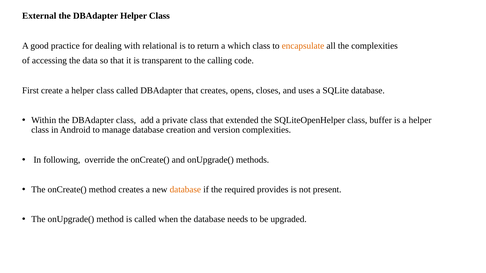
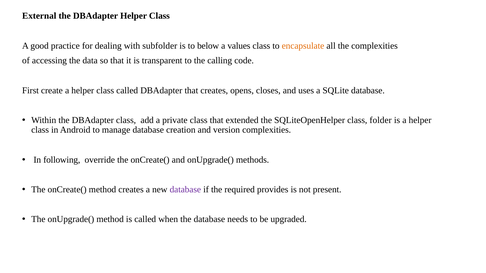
relational: relational -> subfolder
return: return -> below
which: which -> values
buffer: buffer -> folder
database at (185, 190) colour: orange -> purple
